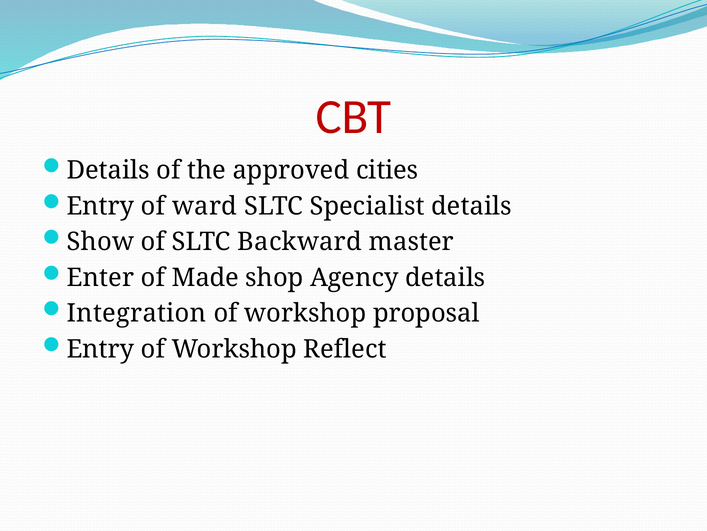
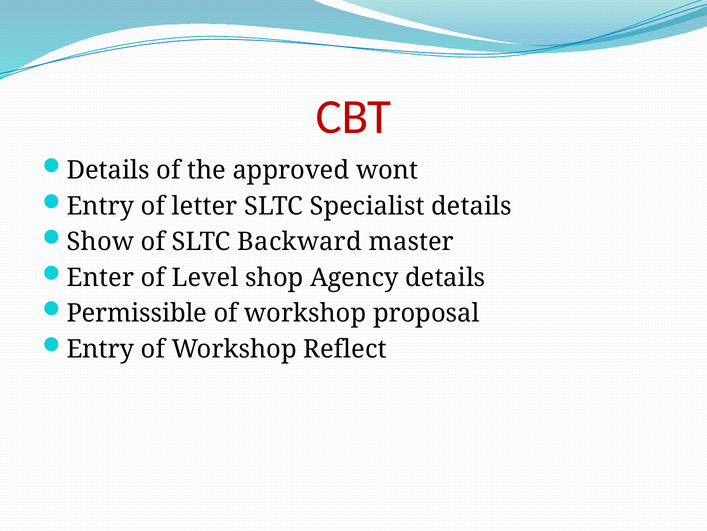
cities: cities -> wont
ward: ward -> letter
Made: Made -> Level
Integration: Integration -> Permissible
